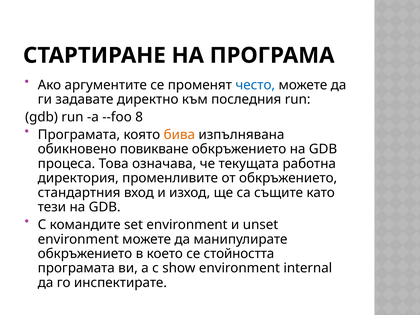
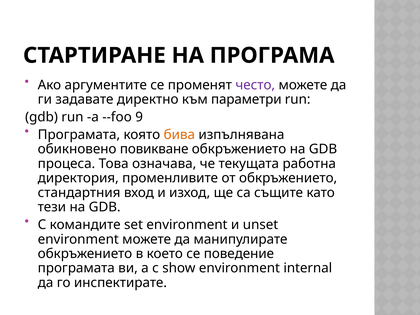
често colour: blue -> purple
последния: последния -> параметри
8: 8 -> 9
стойността: стойността -> поведение
